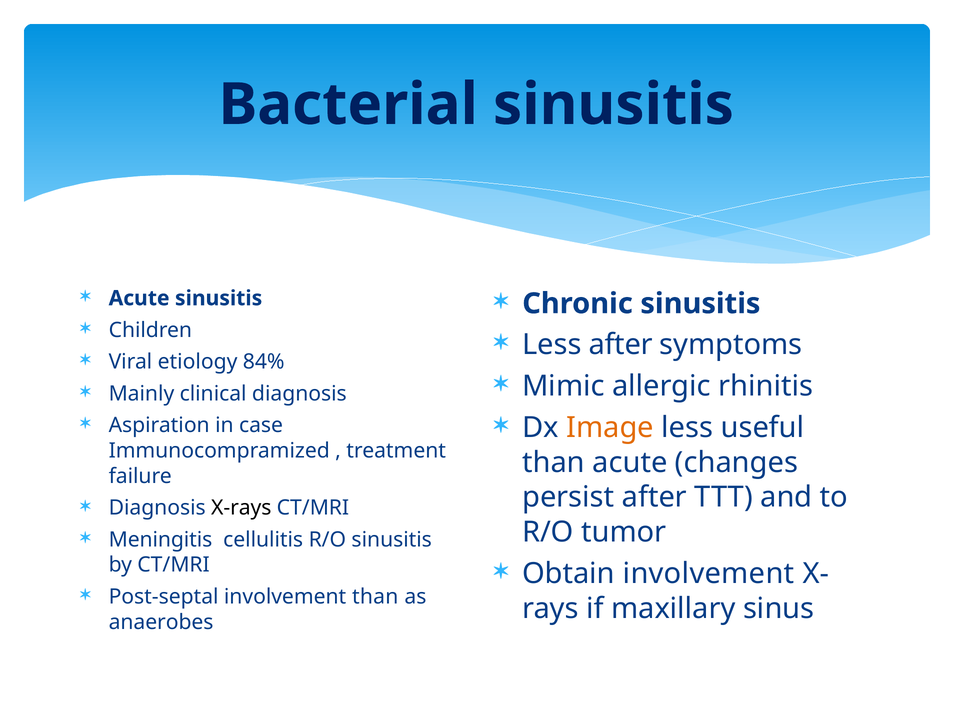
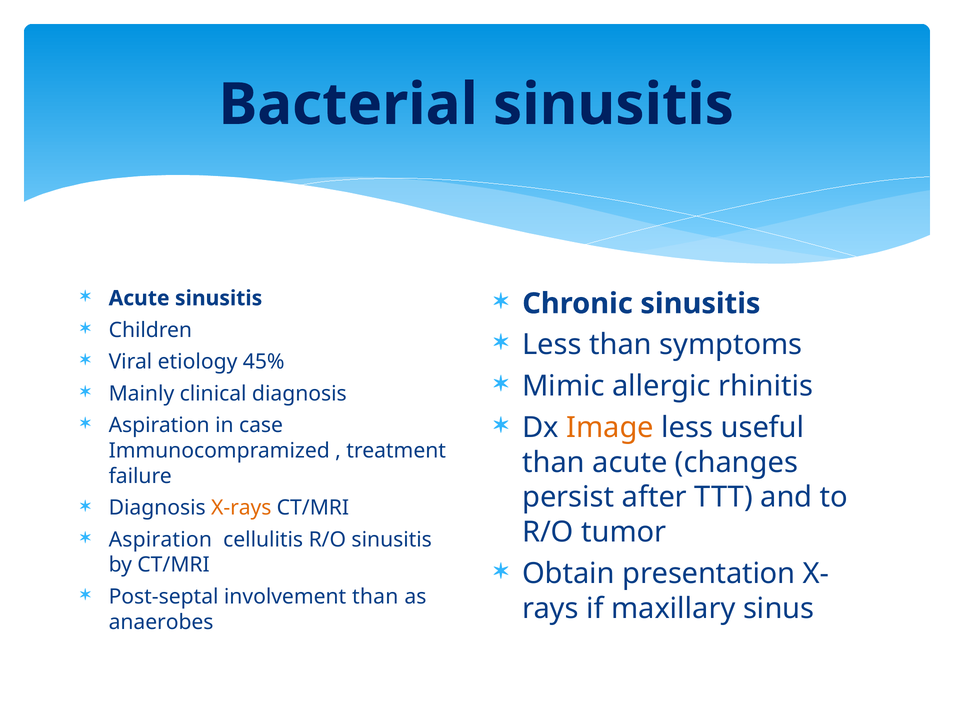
Less after: after -> than
84%: 84% -> 45%
X-rays colour: black -> orange
Meningitis at (160, 539): Meningitis -> Aspiration
Obtain involvement: involvement -> presentation
